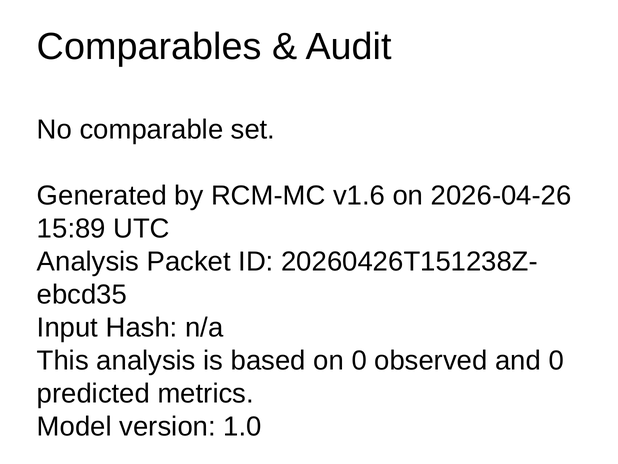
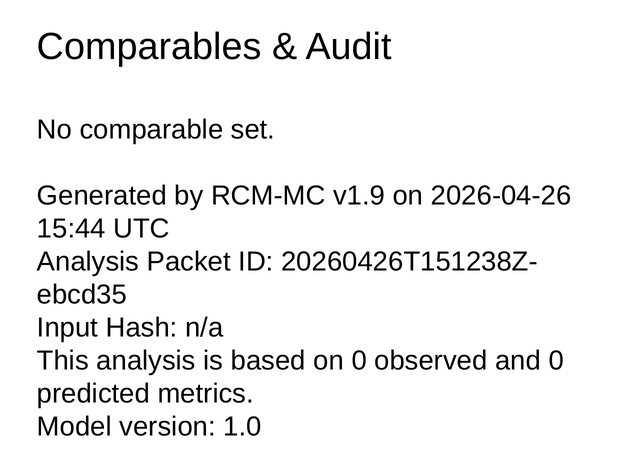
v1.6: v1.6 -> v1.9
15:89: 15:89 -> 15:44
